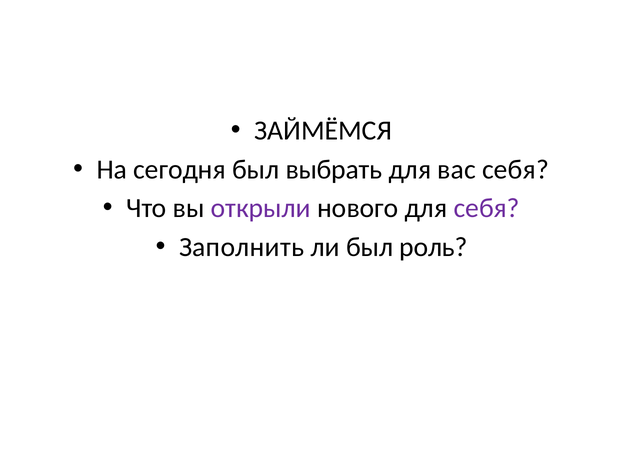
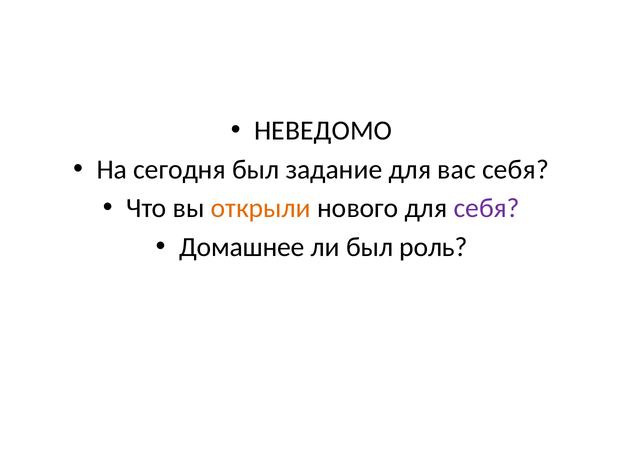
ЗАЙМЁМСЯ: ЗАЙМЁМСЯ -> НЕВЕДОМО
выбрать: выбрать -> задание
открыли colour: purple -> orange
Заполнить: Заполнить -> Домашнее
